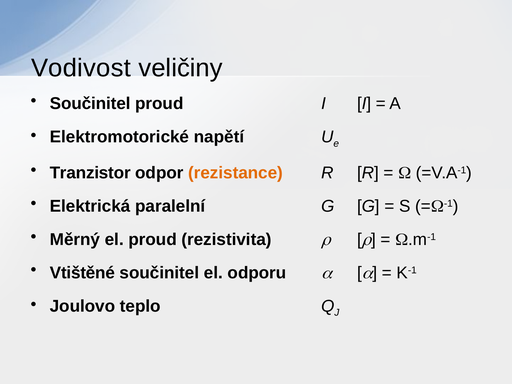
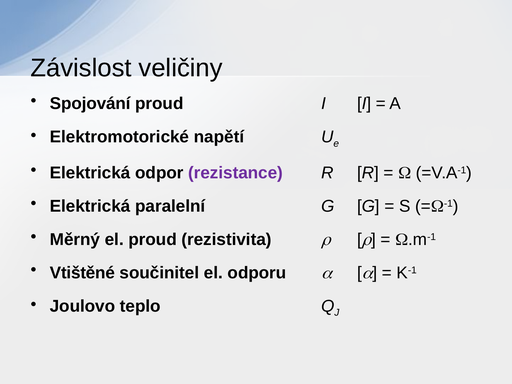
Vodivost: Vodivost -> Závislost
Součinitel at (90, 104): Součinitel -> Spojování
Tranzistor at (90, 173): Tranzistor -> Elektrická
rezistance colour: orange -> purple
